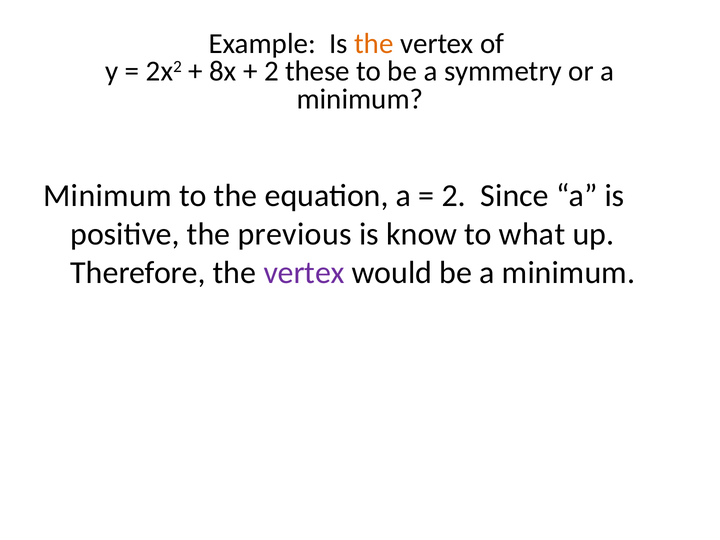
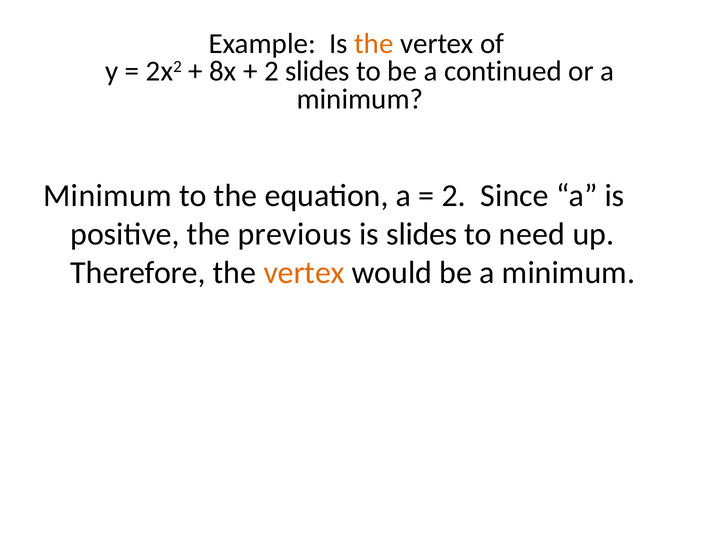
2 these: these -> slides
symmetry: symmetry -> continued
is know: know -> slides
what: what -> need
vertex at (304, 273) colour: purple -> orange
